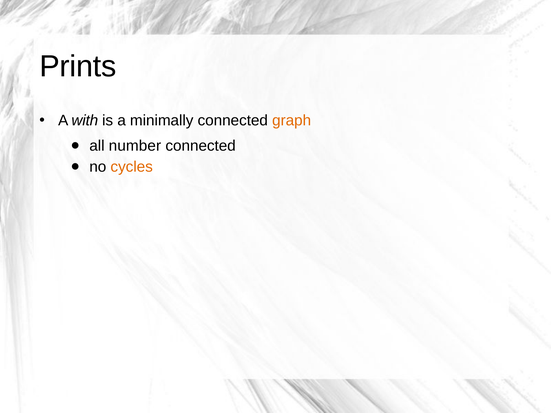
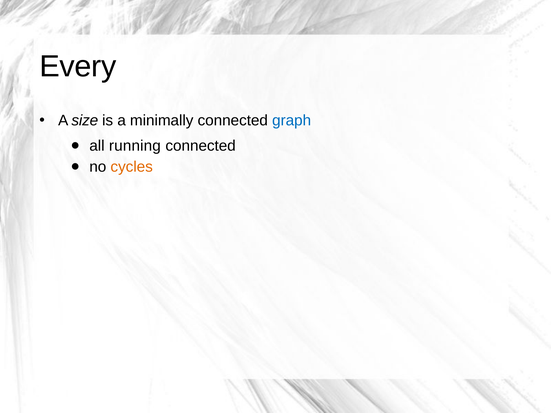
Prints: Prints -> Every
with: with -> size
graph colour: orange -> blue
number: number -> running
